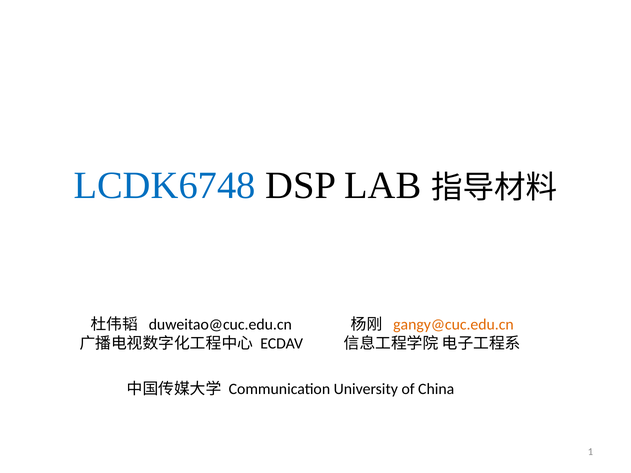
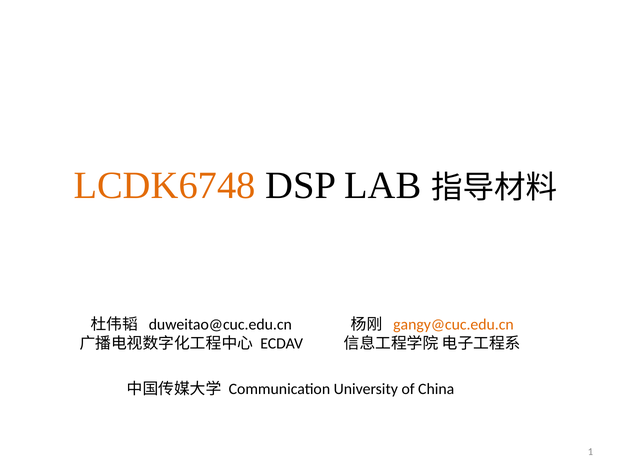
LCDK6748 colour: blue -> orange
